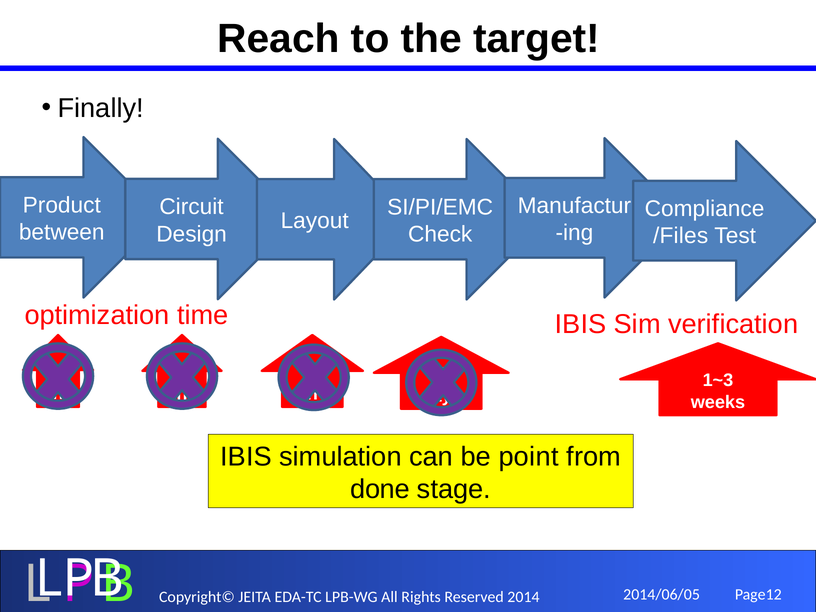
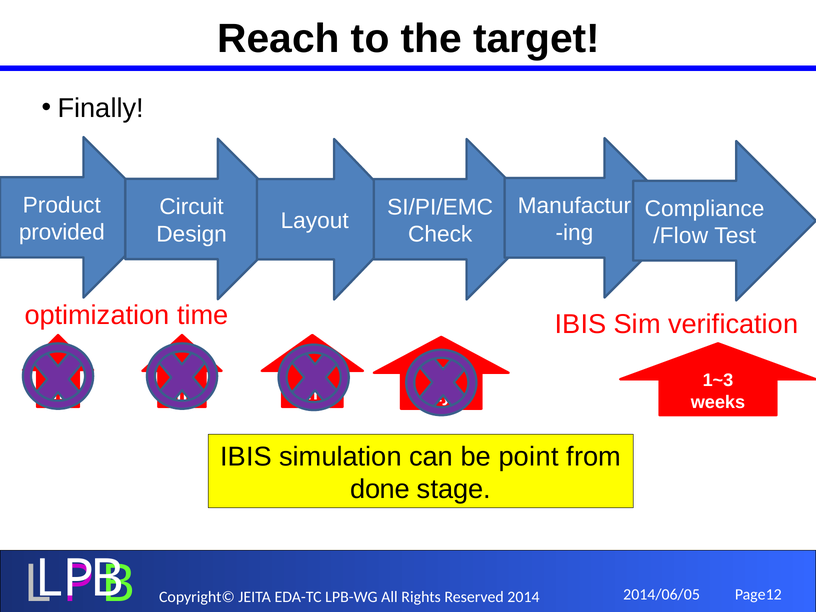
between: between -> provided
/Files: /Files -> /Flow
